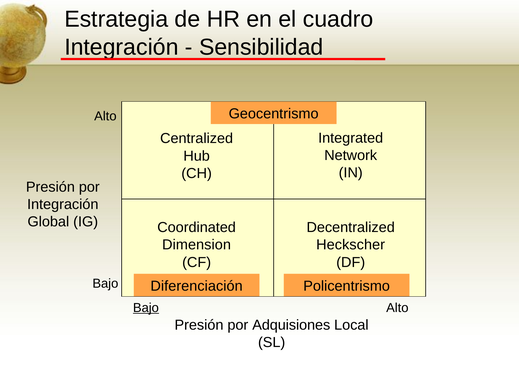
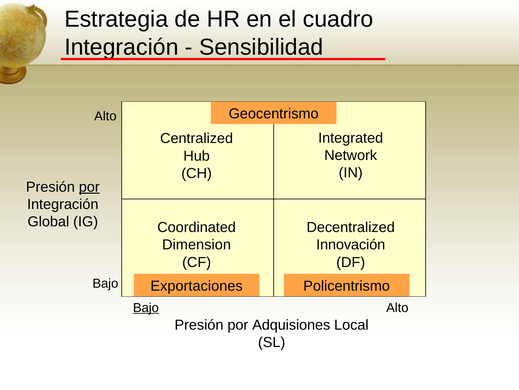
por at (89, 187) underline: none -> present
Heckscher: Heckscher -> Innovación
Diferenciación: Diferenciación -> Exportaciones
